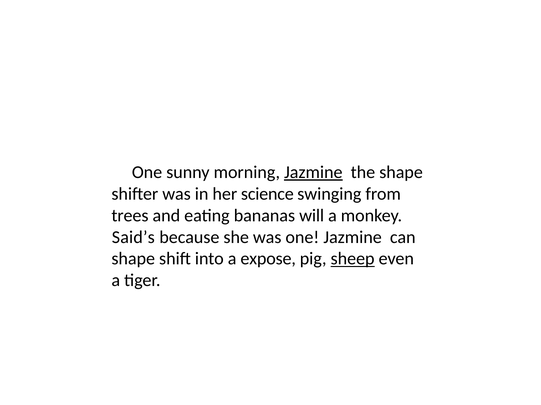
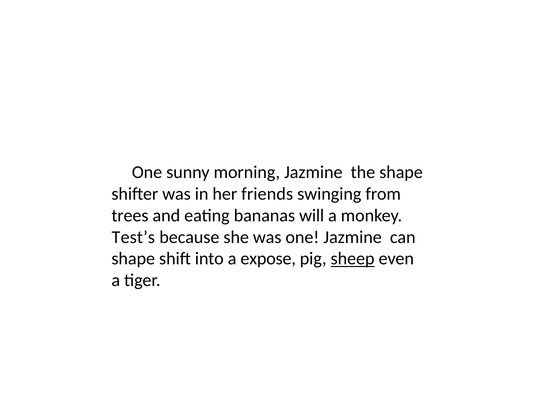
Jazmine at (313, 173) underline: present -> none
science: science -> friends
Said’s: Said’s -> Test’s
